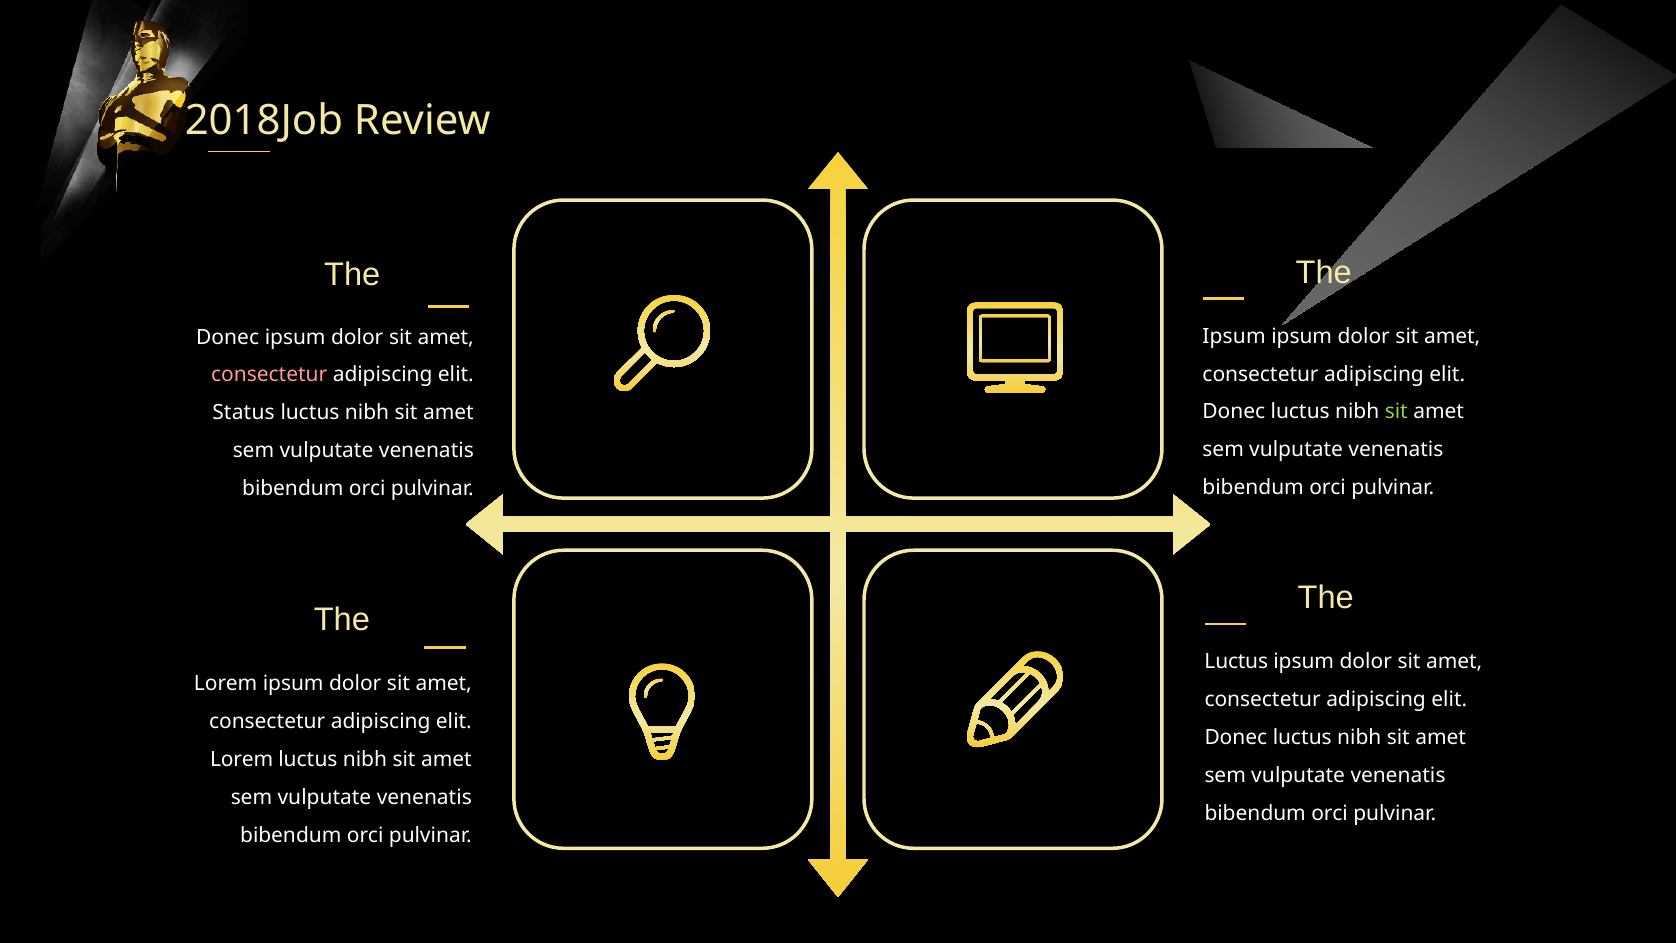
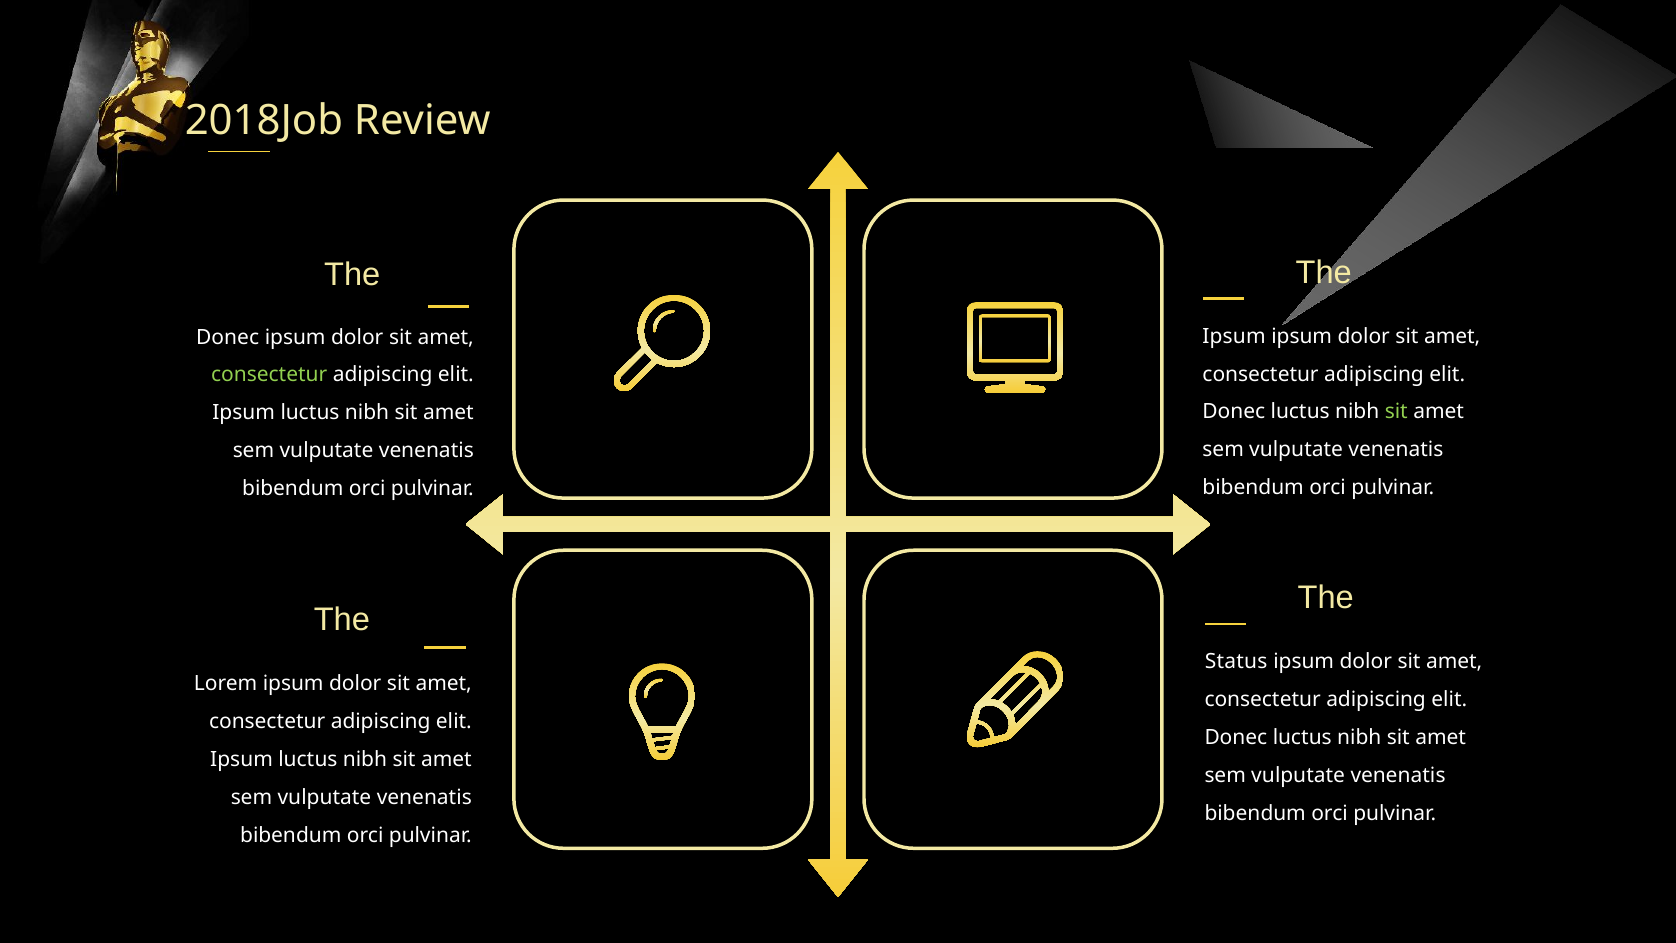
consectetur at (269, 375) colour: pink -> light green
Status at (243, 413): Status -> Ipsum
Luctus at (1236, 662): Luctus -> Status
Lorem at (242, 759): Lorem -> Ipsum
